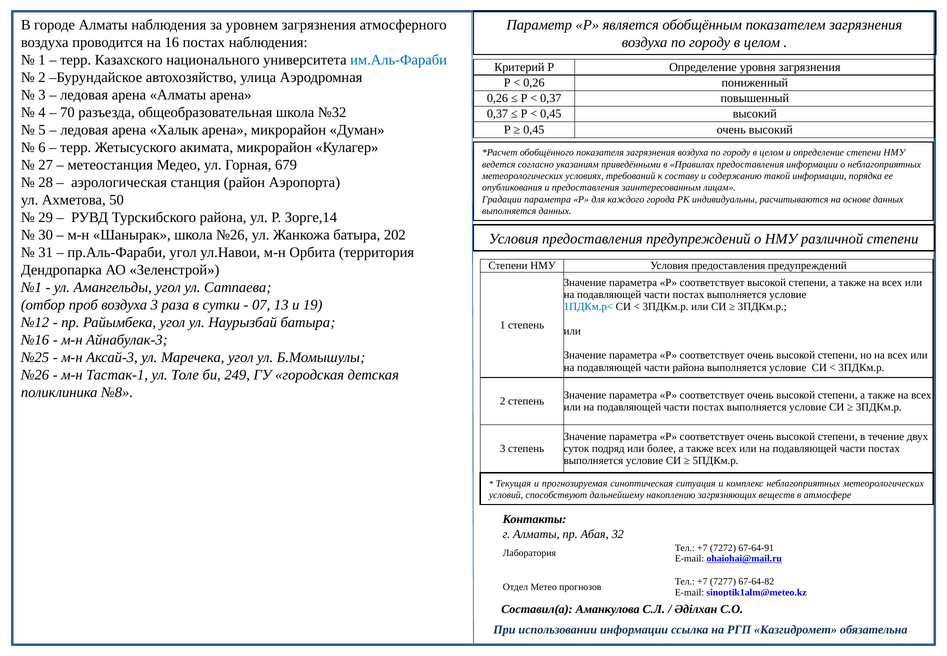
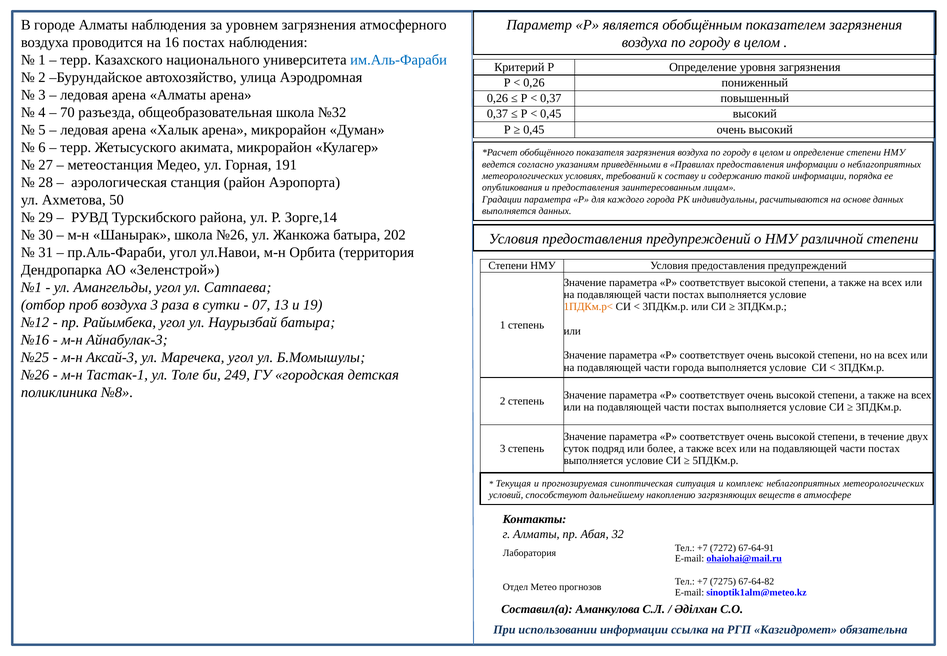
679: 679 -> 191
1ПДКм.р< colour: blue -> orange
части района: района -> города
7277: 7277 -> 7275
